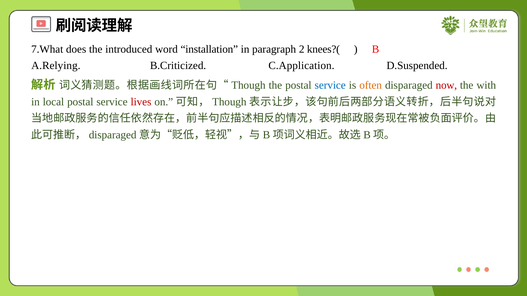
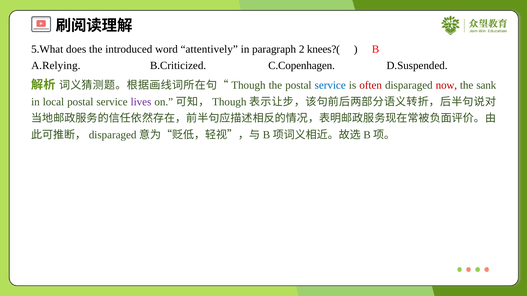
7.What: 7.What -> 5.What
installation: installation -> attentively
C.Application: C.Application -> C.Copenhagen
often colour: orange -> red
with: with -> sank
lives colour: red -> purple
